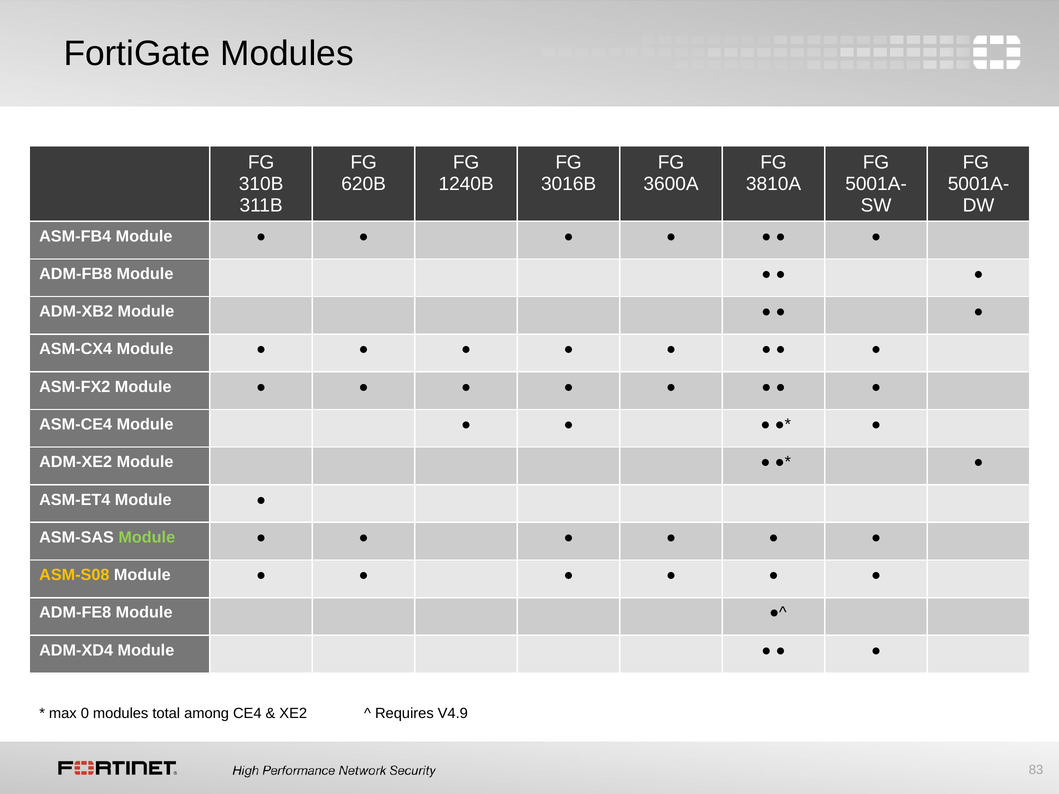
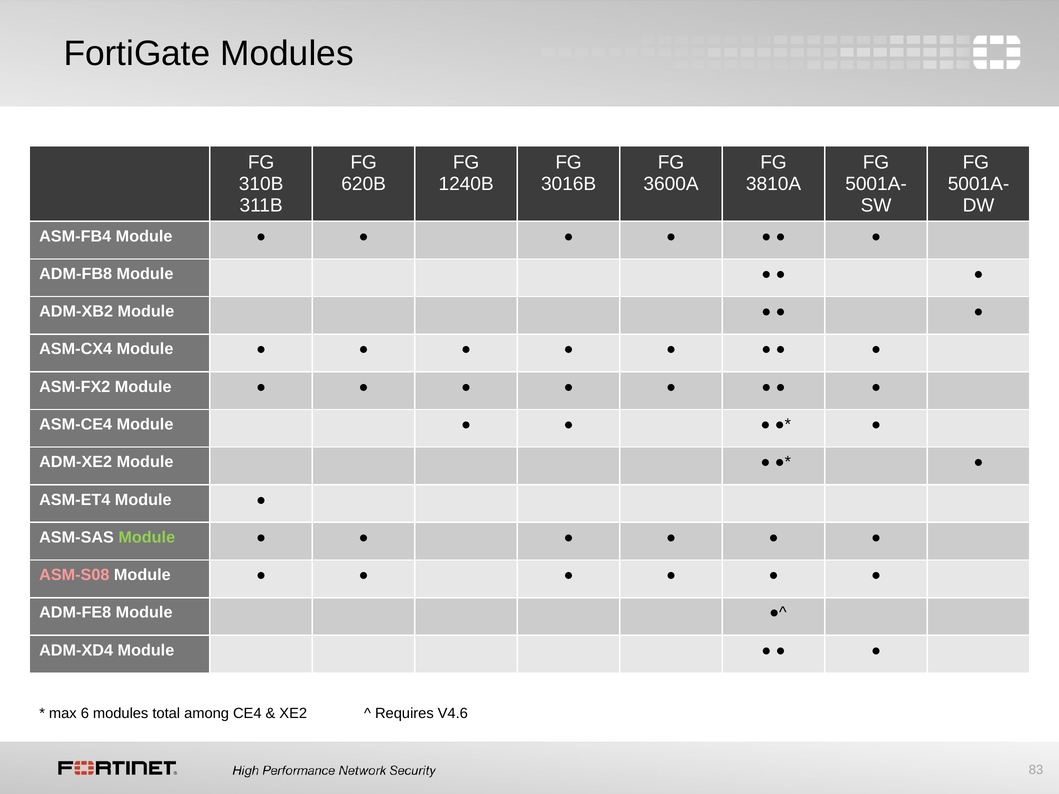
ASM-S08 colour: yellow -> pink
0: 0 -> 6
V4.9: V4.9 -> V4.6
